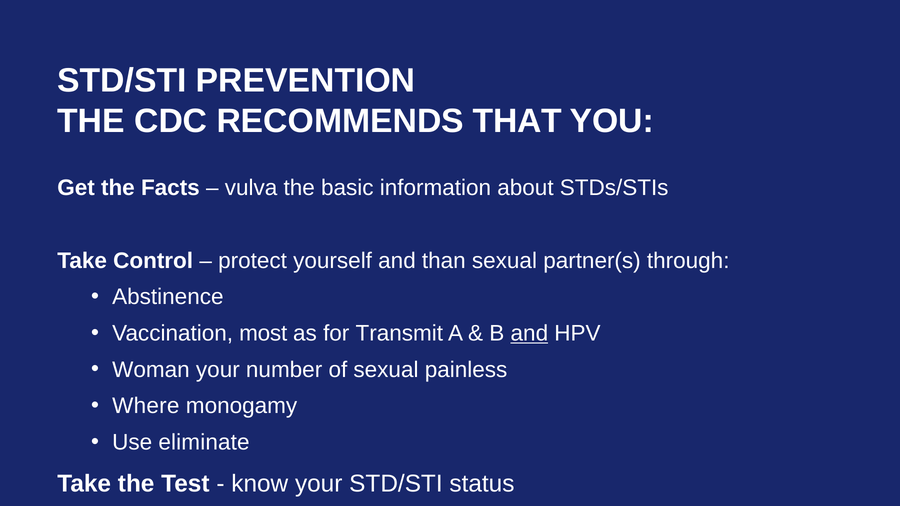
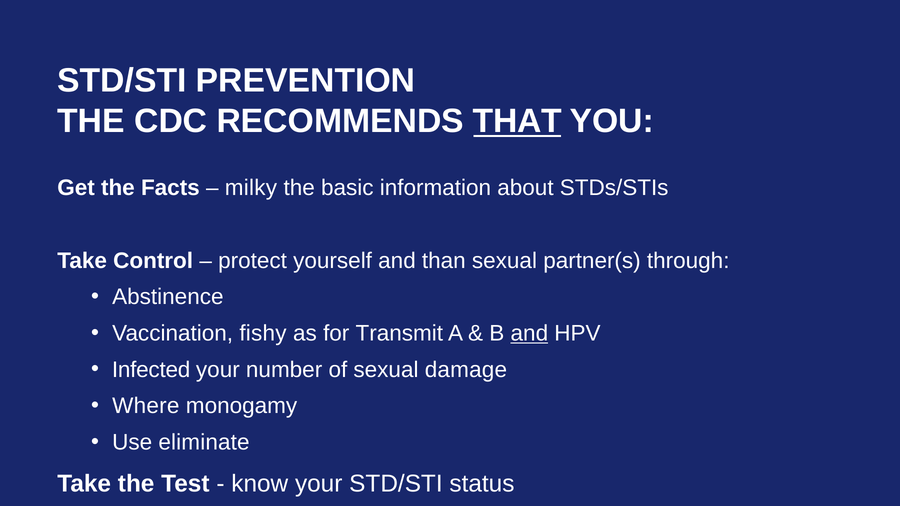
THAT underline: none -> present
vulva: vulva -> milky
most: most -> fishy
Woman: Woman -> Infected
painless: painless -> damage
